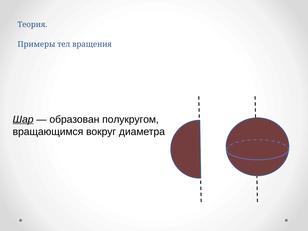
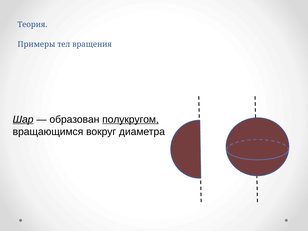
полукругом underline: none -> present
